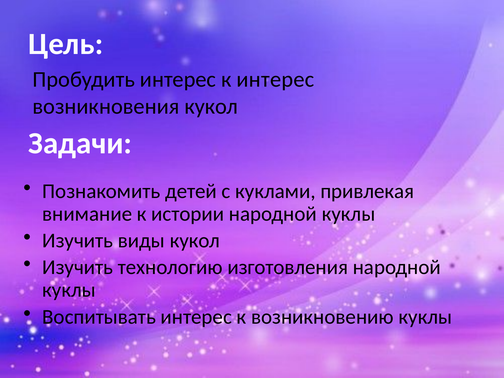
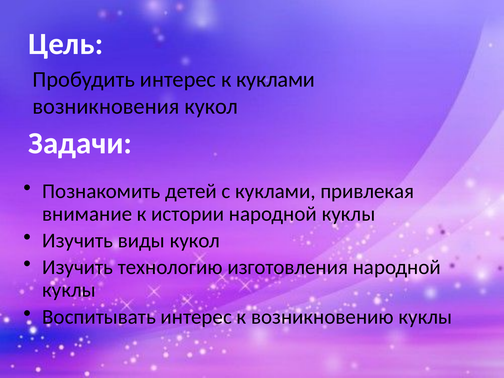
к интерес: интерес -> куклами
